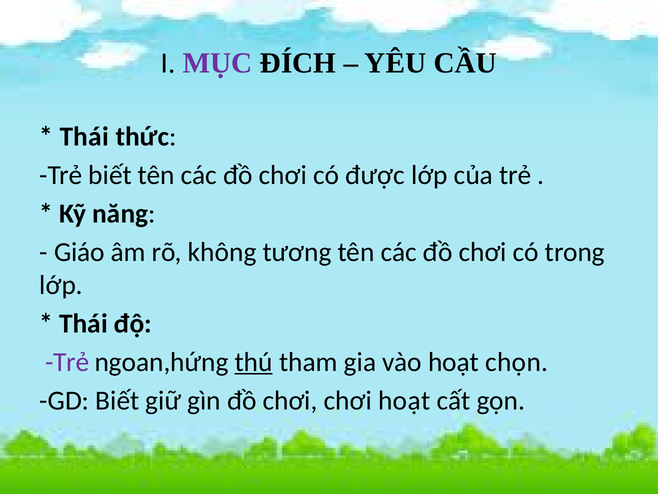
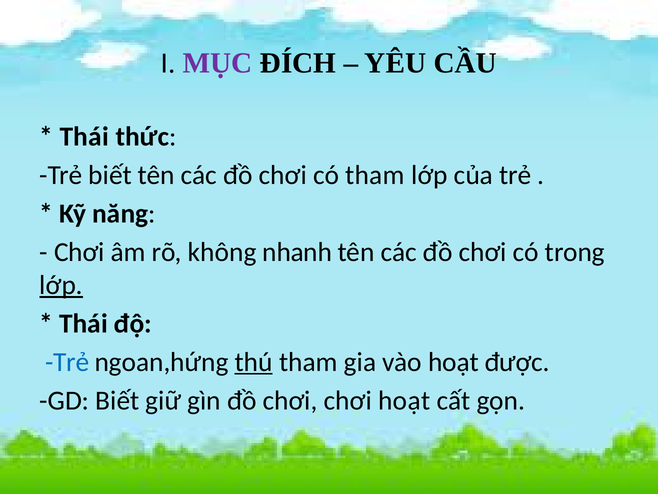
có được: được -> tham
Giáo at (79, 252): Giáo -> Chơi
tương: tương -> nhanh
lớp at (61, 285) underline: none -> present
Trẻ at (67, 362) colour: purple -> blue
chọn: chọn -> được
